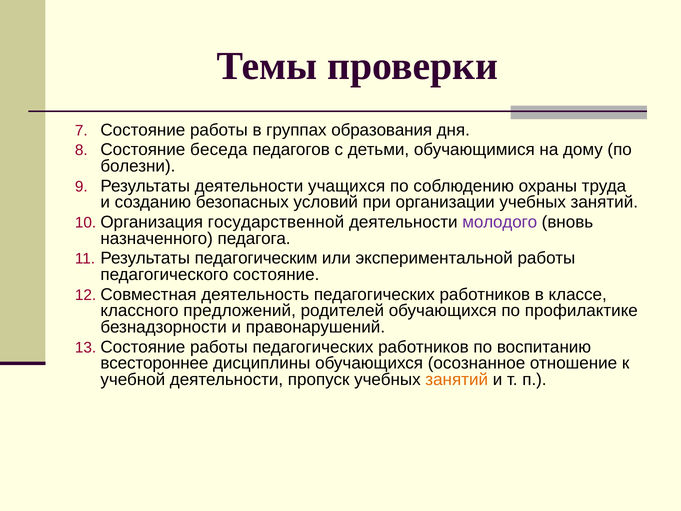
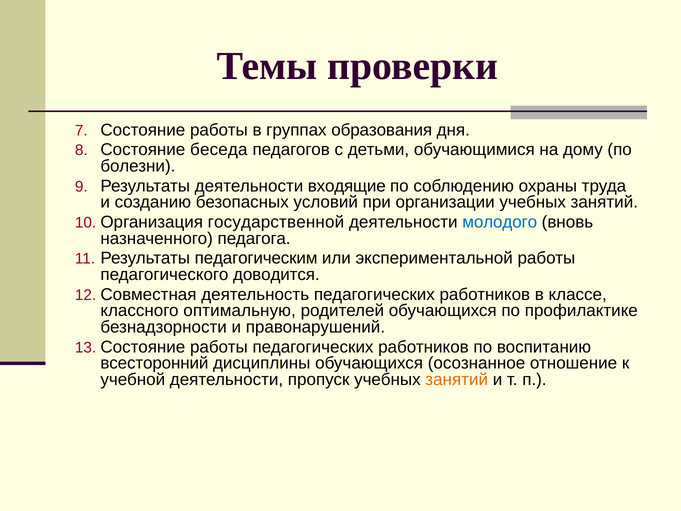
учащихся: учащихся -> входящие
молодого colour: purple -> blue
педагогического состояние: состояние -> доводится
предложений: предложений -> оптимальную
всестороннее: всестороннее -> всесторонний
